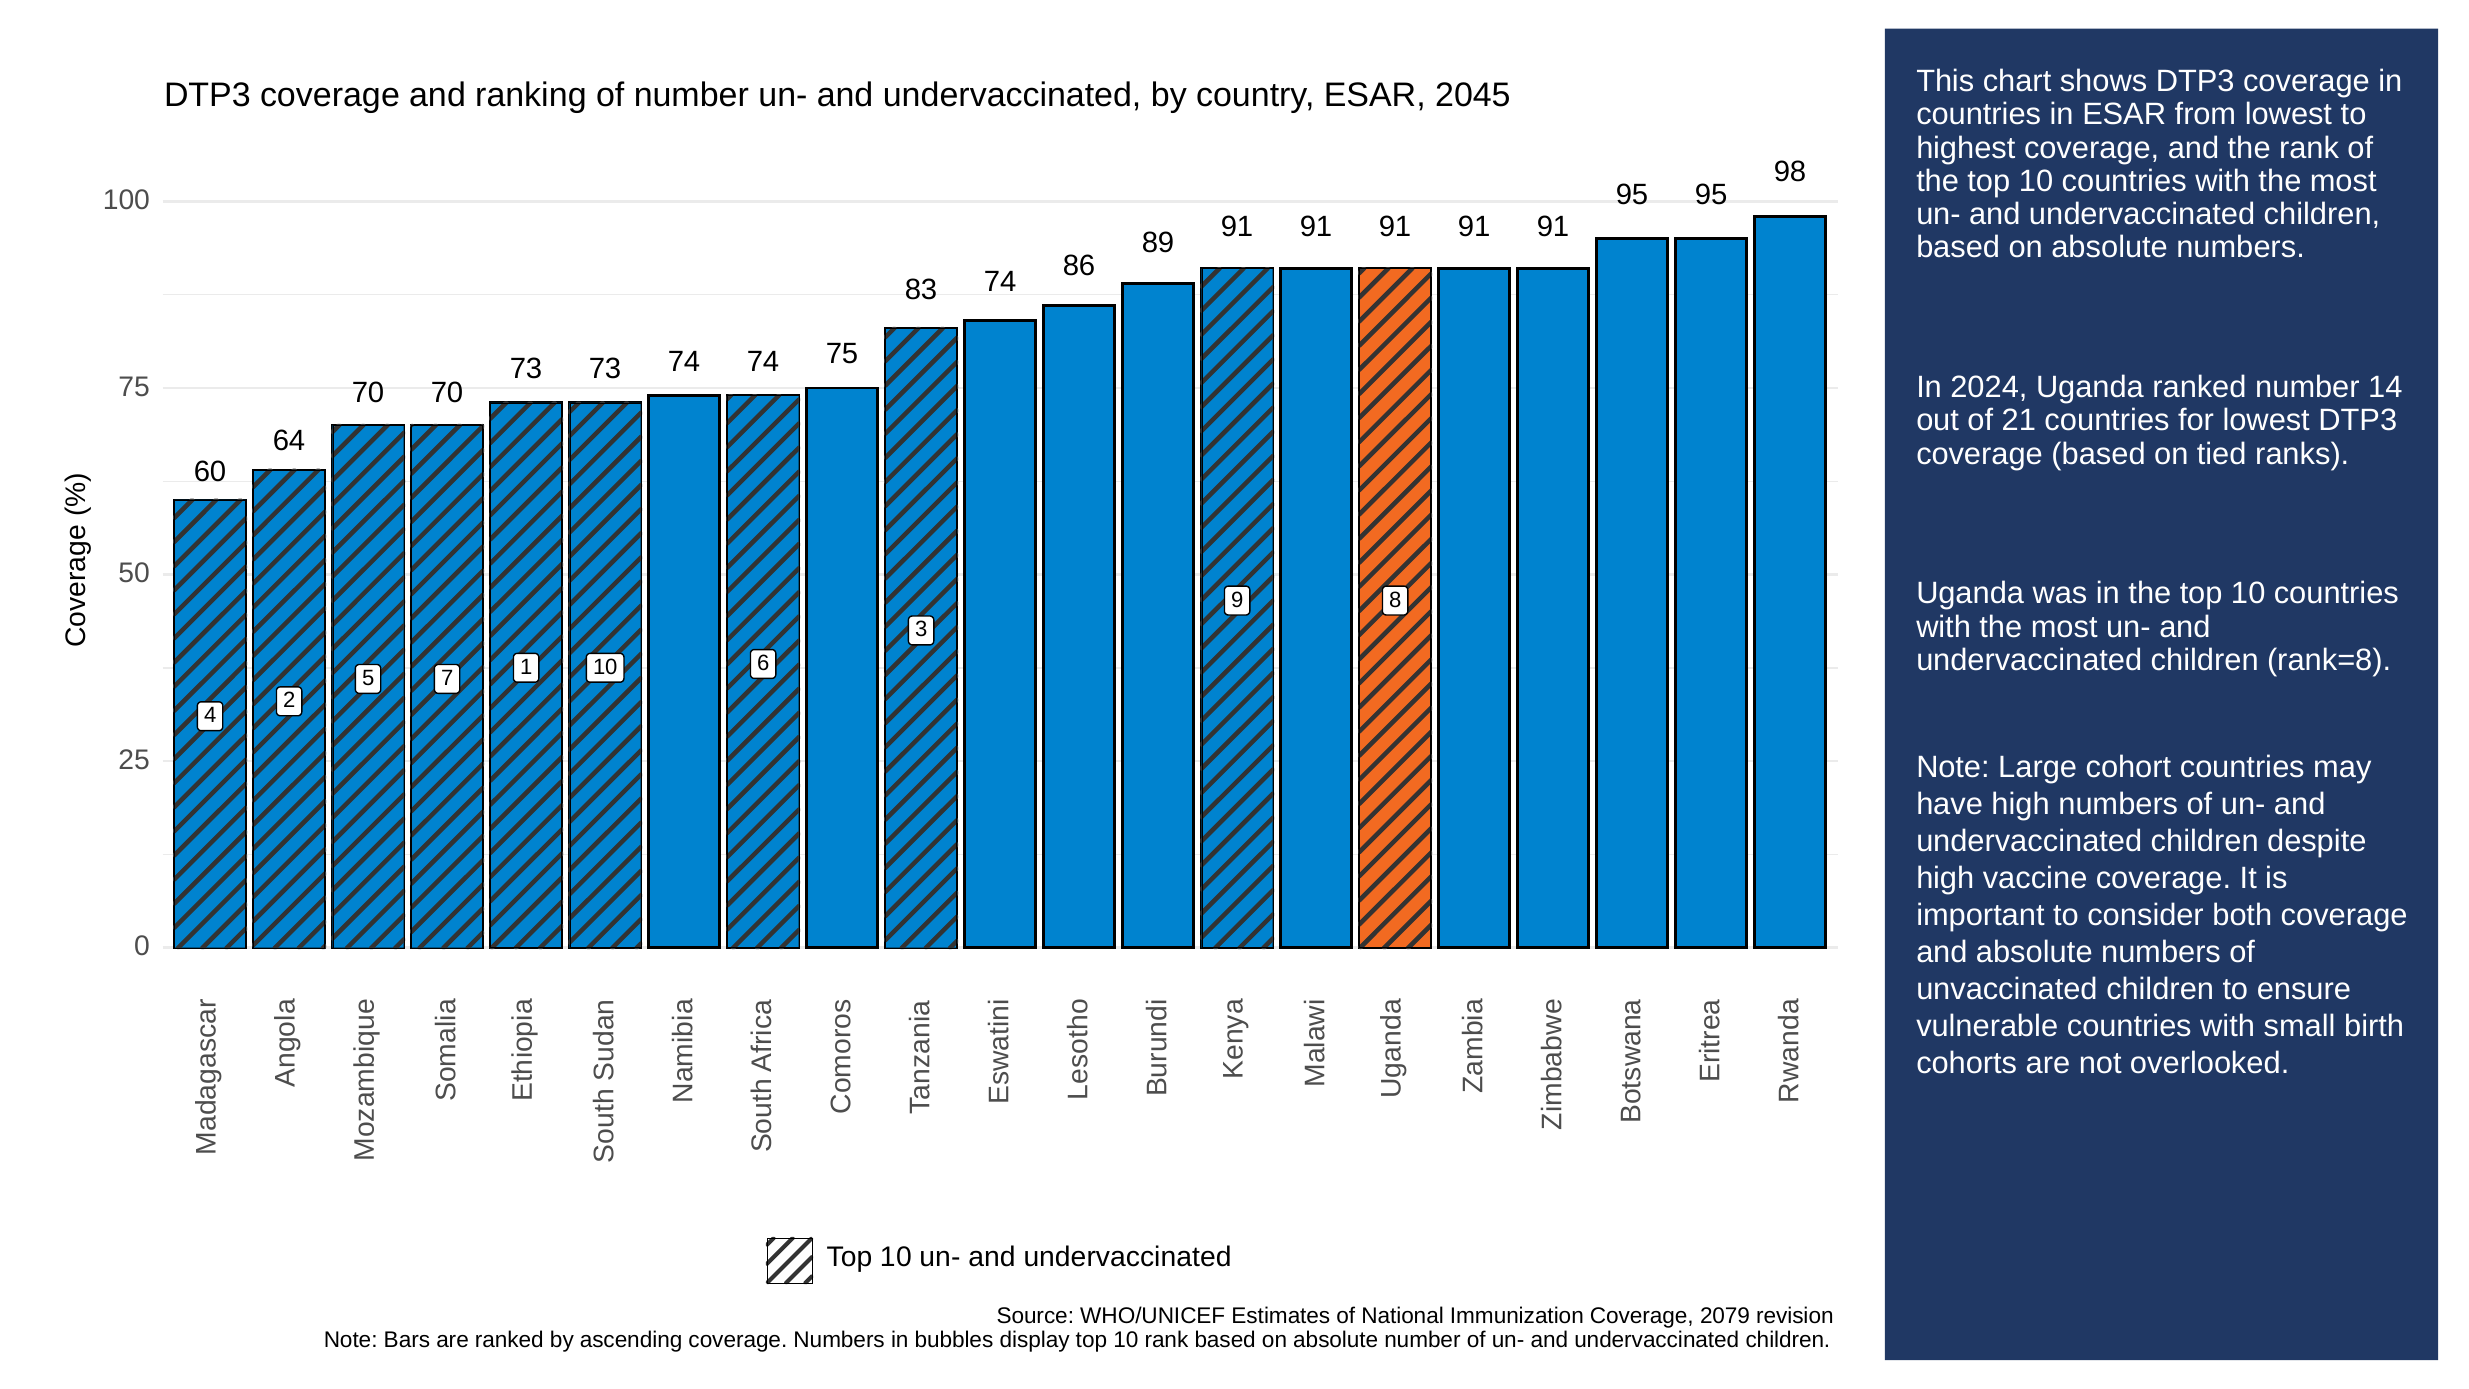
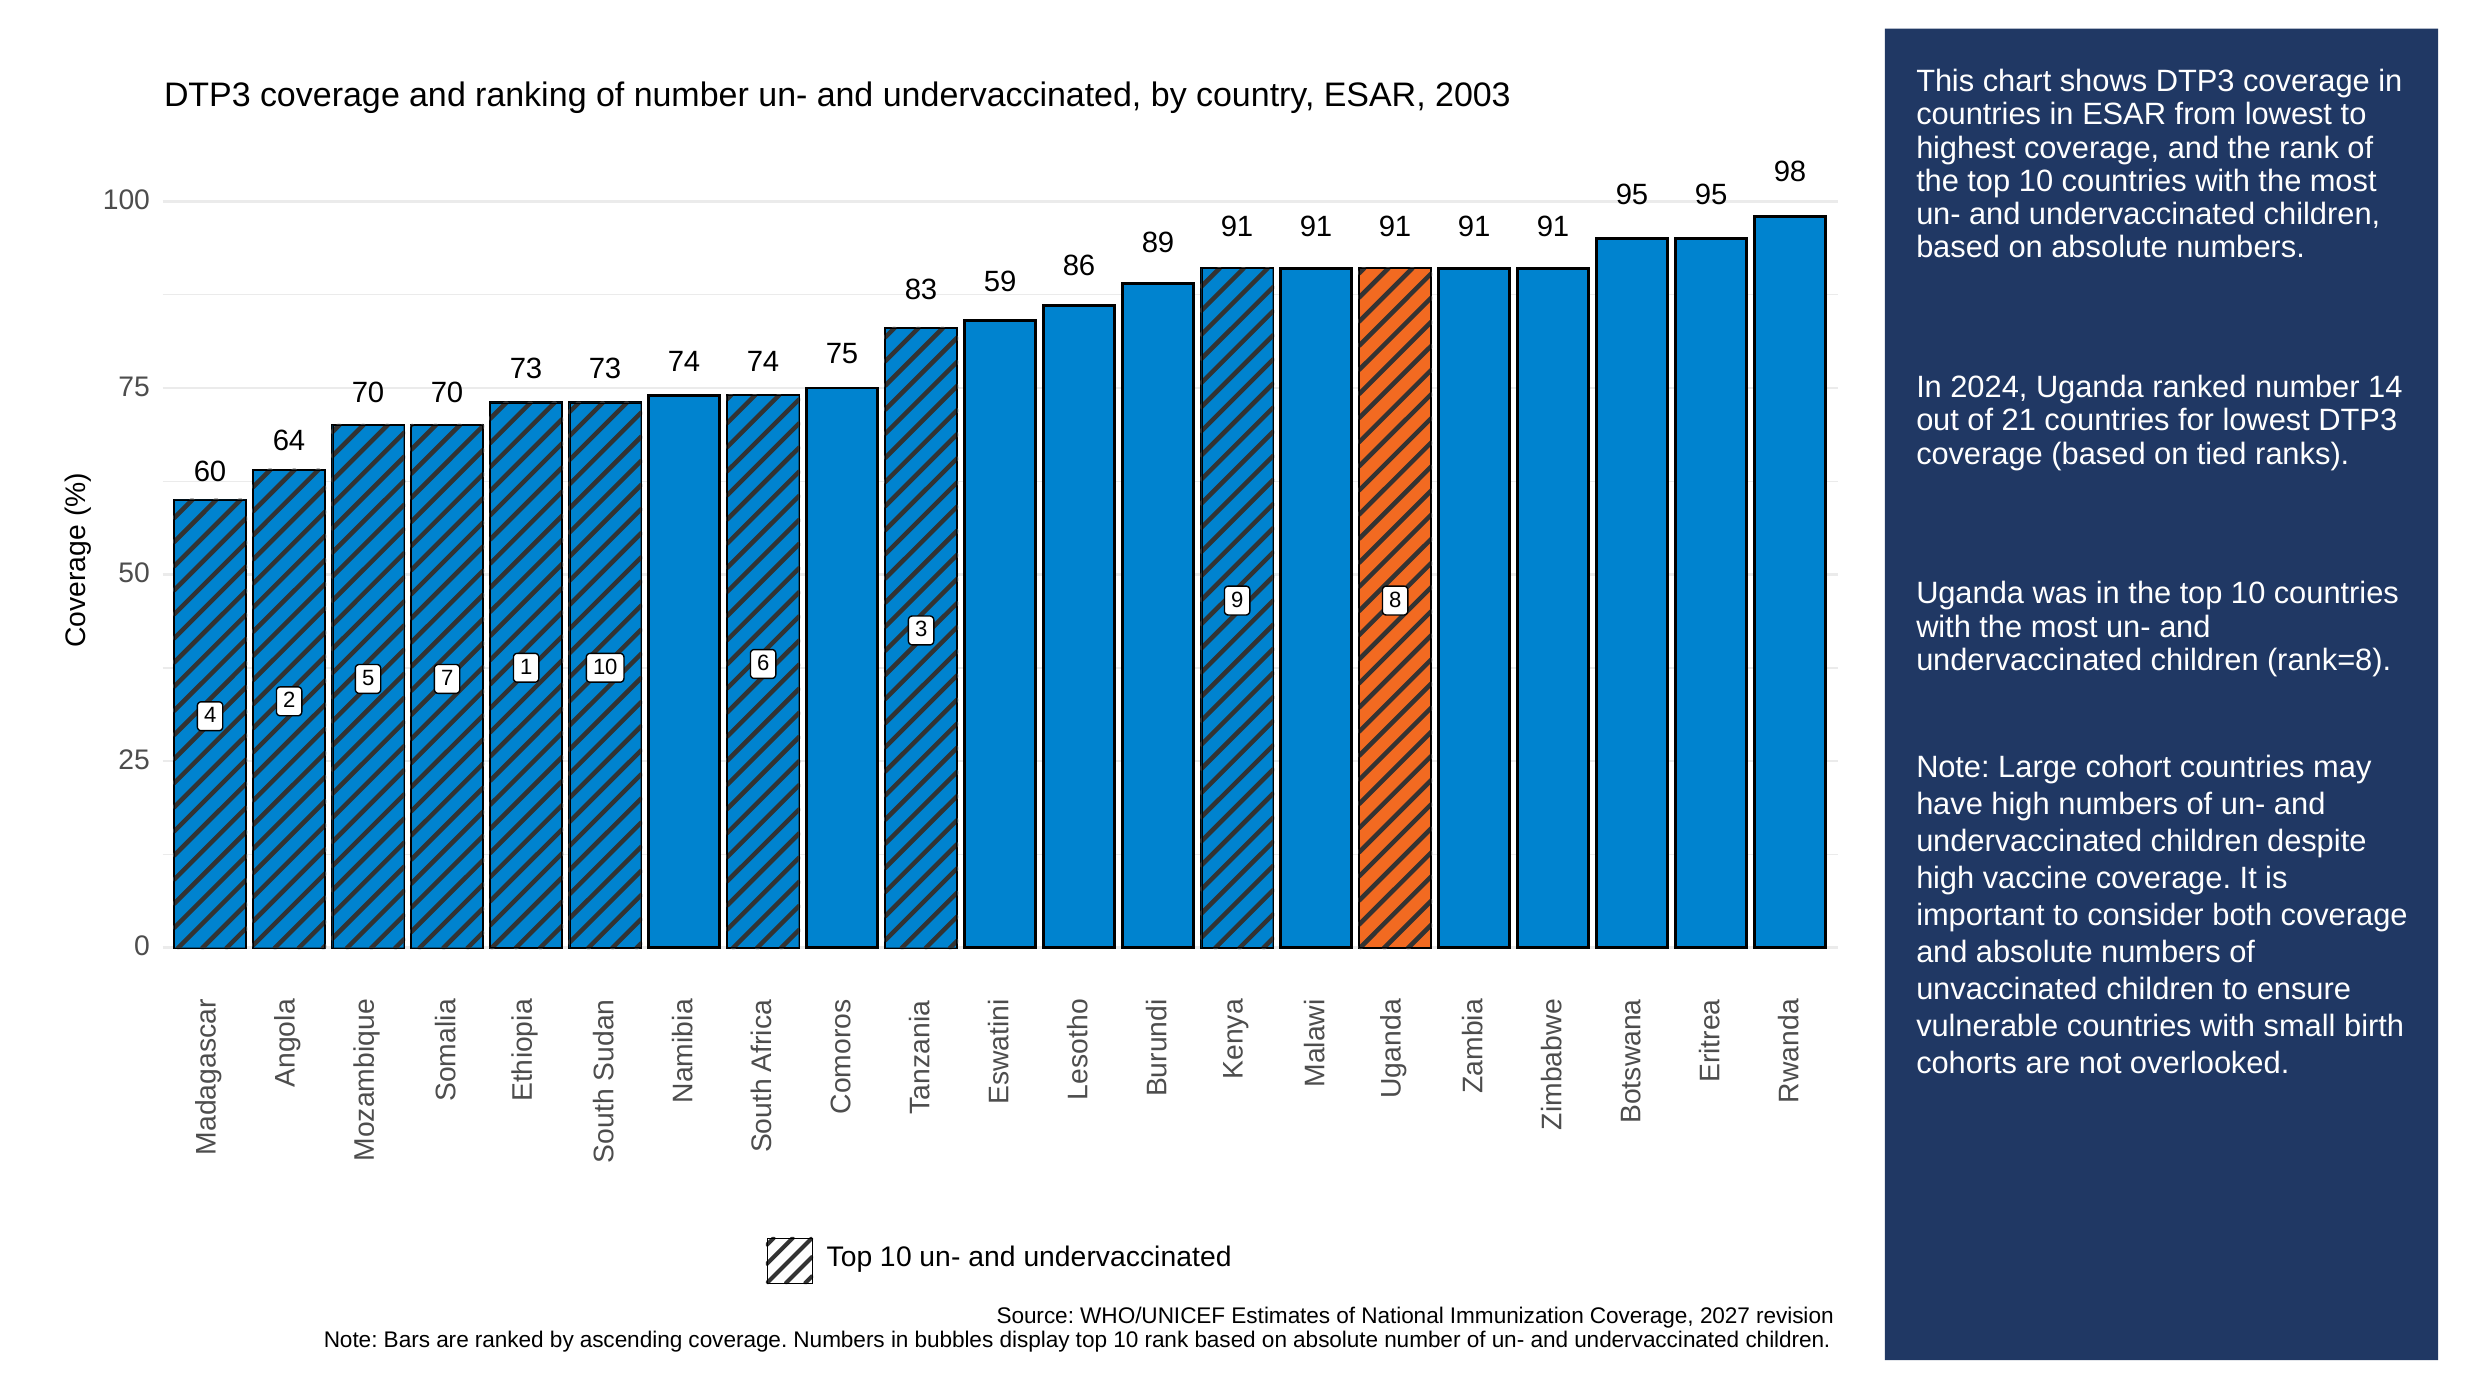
2045: 2045 -> 2003
83 74: 74 -> 59
2079: 2079 -> 2027
